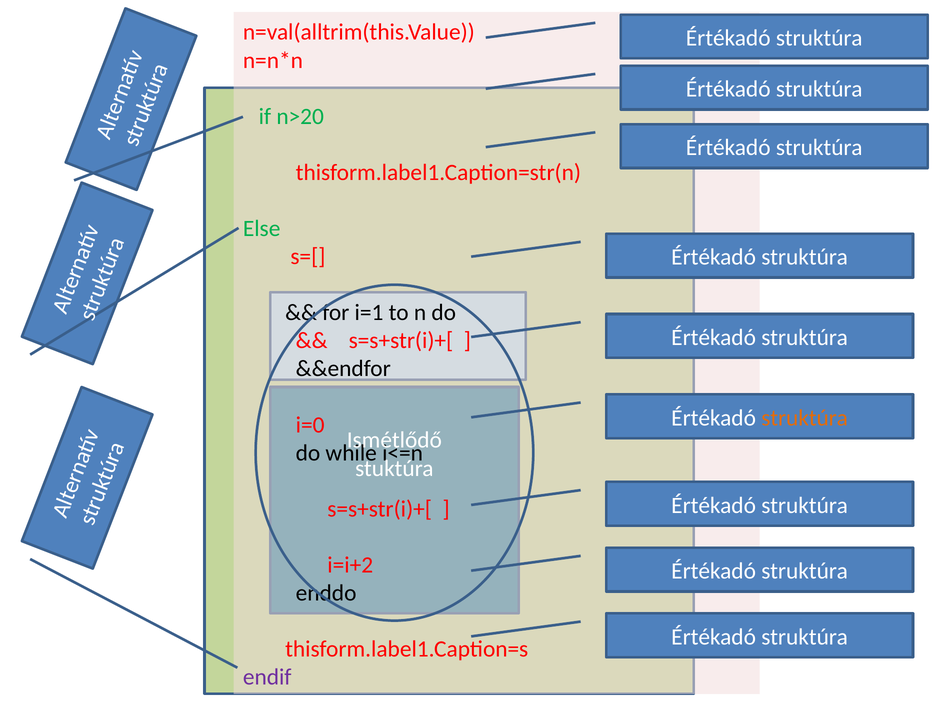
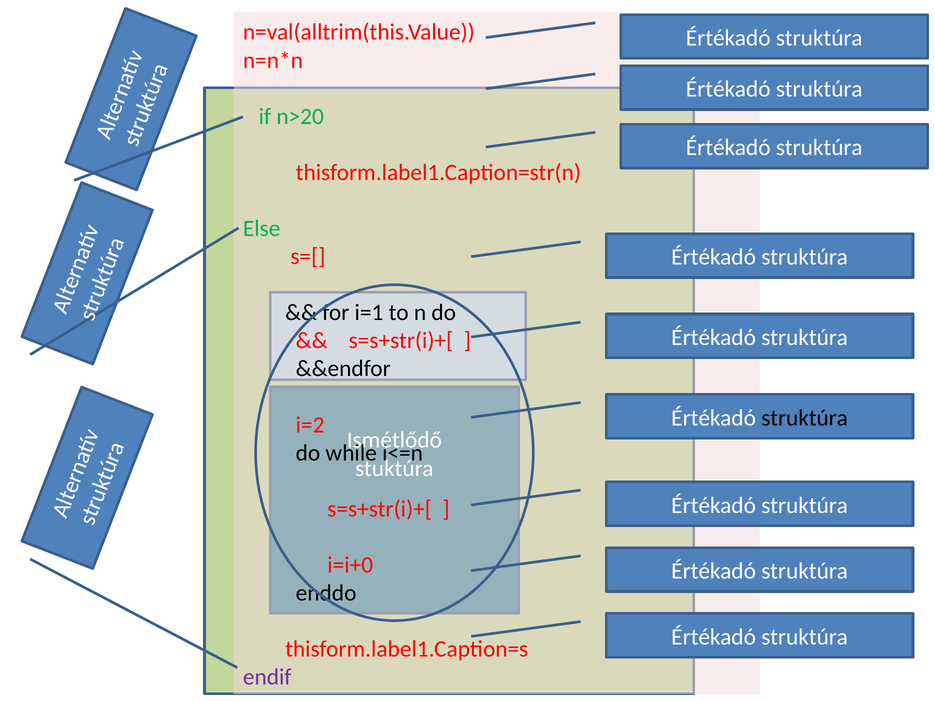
struktúra at (805, 418) colour: orange -> black
i=0: i=0 -> i=2
i=i+2: i=i+2 -> i=i+0
